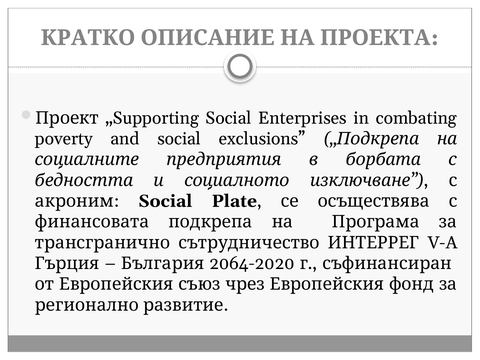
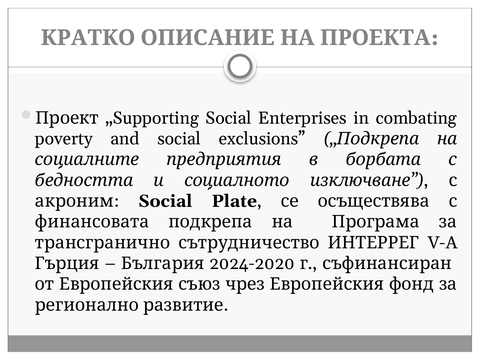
2064-2020: 2064-2020 -> 2024-2020
